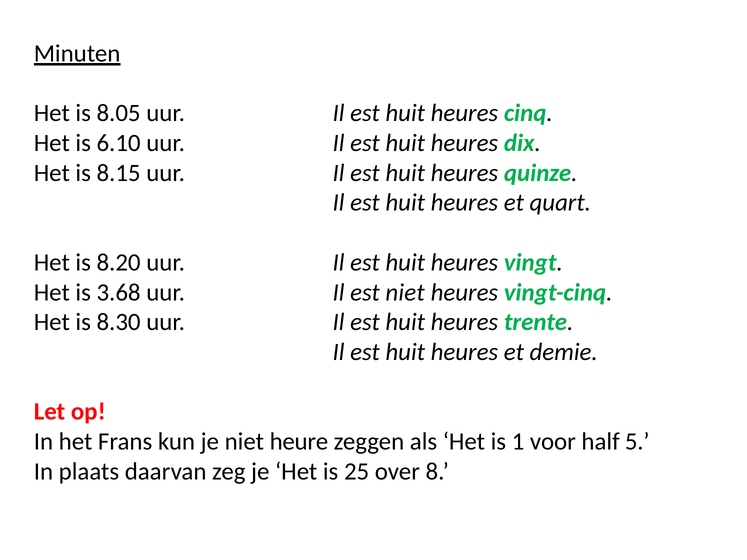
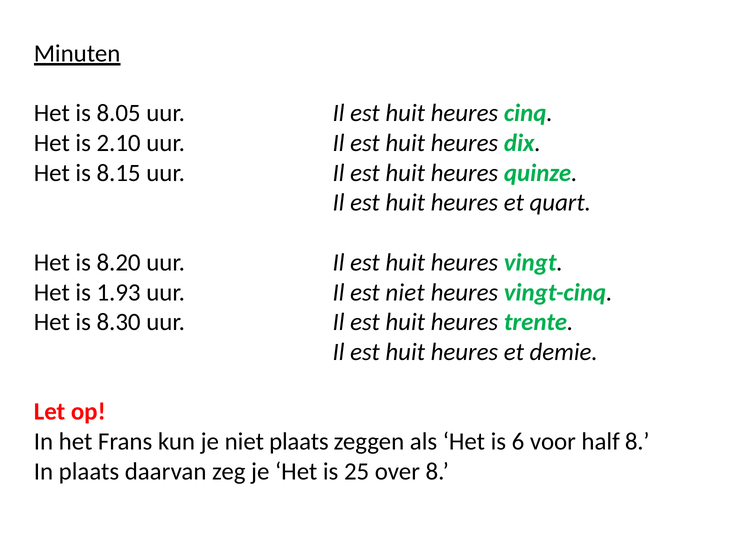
6.10: 6.10 -> 2.10
3.68: 3.68 -> 1.93
niet heure: heure -> plaats
1: 1 -> 6
half 5: 5 -> 8
